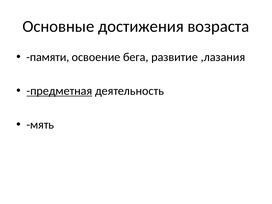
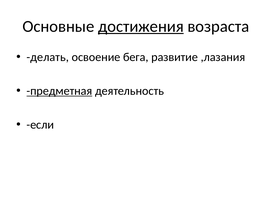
достижения underline: none -> present
памяти: памяти -> делать
мять: мять -> если
